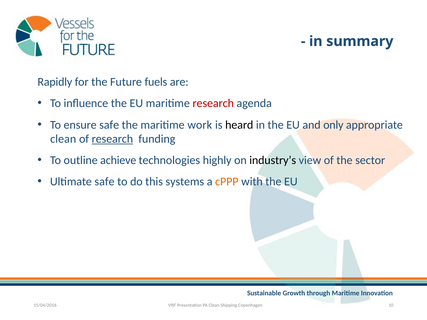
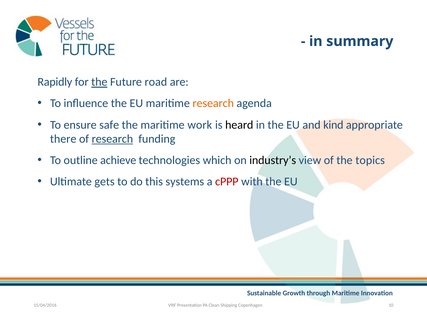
the at (99, 82) underline: none -> present
fuels: fuels -> road
research at (213, 103) colour: red -> orange
only: only -> kind
clean at (63, 139): clean -> there
highly: highly -> which
sector: sector -> topics
Ultimate safe: safe -> gets
cPPP colour: orange -> red
